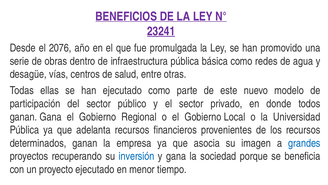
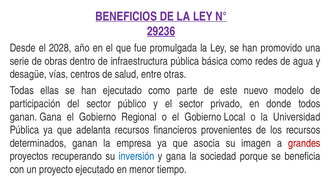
23241: 23241 -> 29236
2076: 2076 -> 2028
grandes colour: blue -> red
